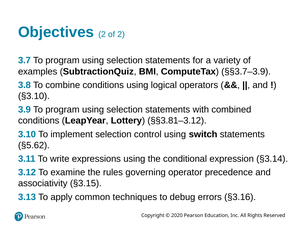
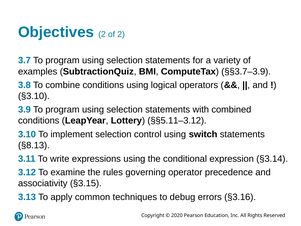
§§3.81–3.12: §§3.81–3.12 -> §§5.11–3.12
§5.62: §5.62 -> §8.13
